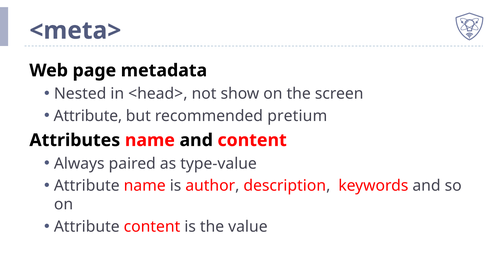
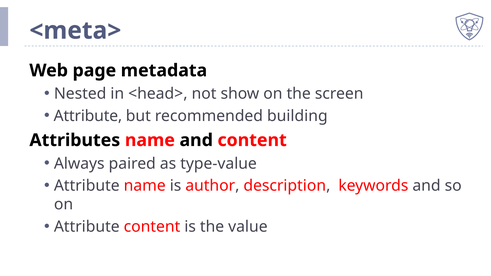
pretium: pretium -> building
